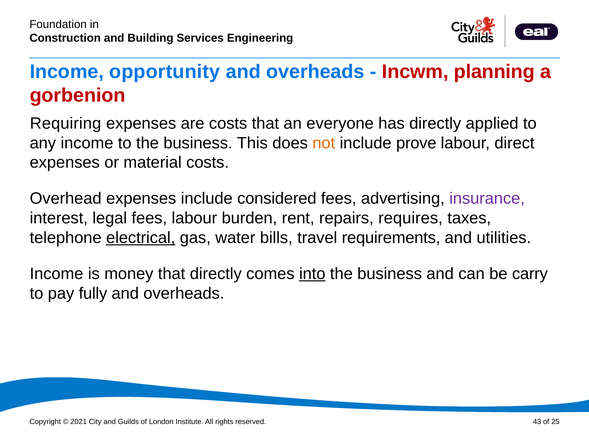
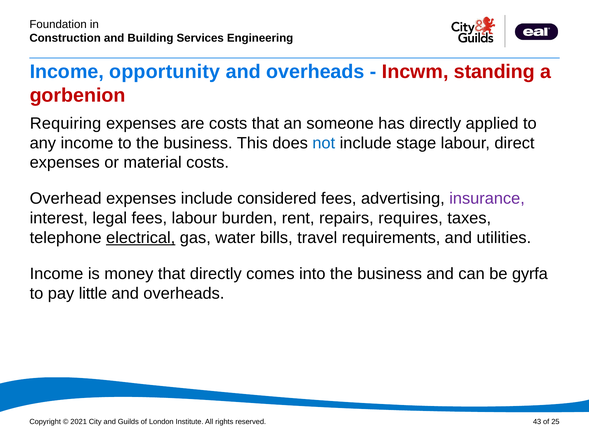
planning: planning -> standing
everyone: everyone -> someone
not colour: orange -> blue
prove: prove -> stage
into underline: present -> none
carry: carry -> gyrfa
fully: fully -> little
